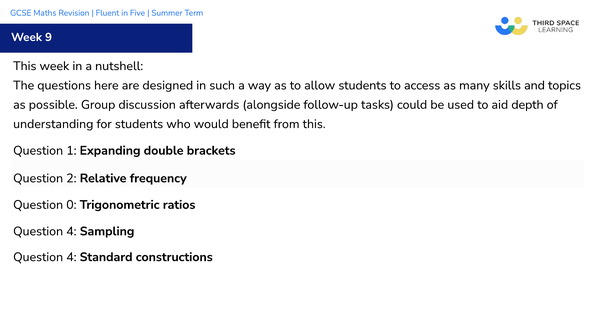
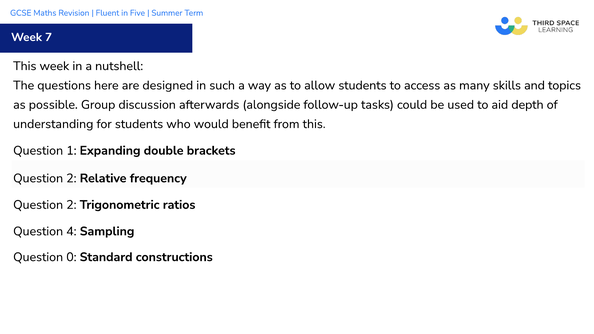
9: 9 -> 7
0 at (71, 205): 0 -> 2
4 at (71, 257): 4 -> 0
